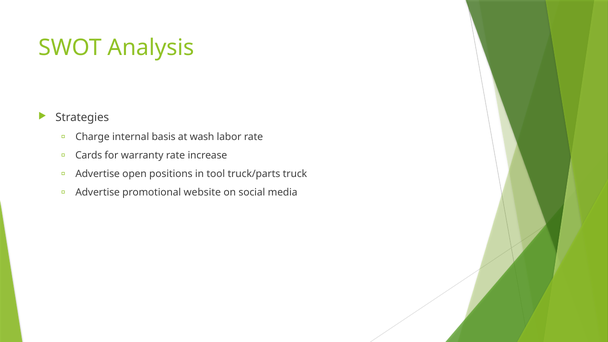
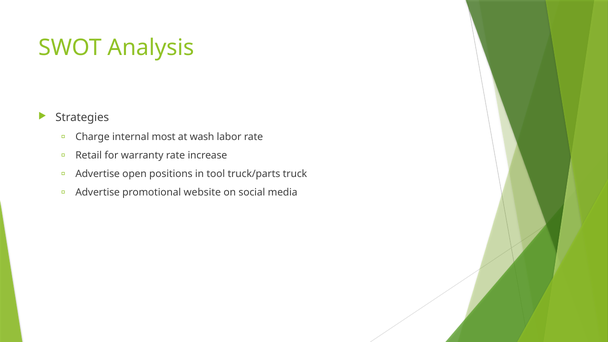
basis: basis -> most
Cards: Cards -> Retail
